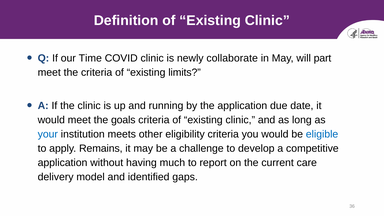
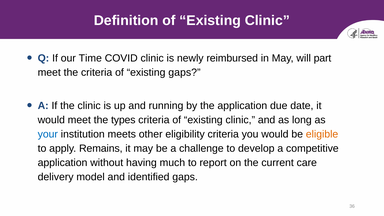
collaborate: collaborate -> reimbursed
existing limits: limits -> gaps
goals: goals -> types
eligible colour: blue -> orange
